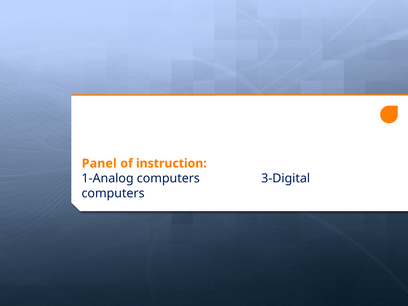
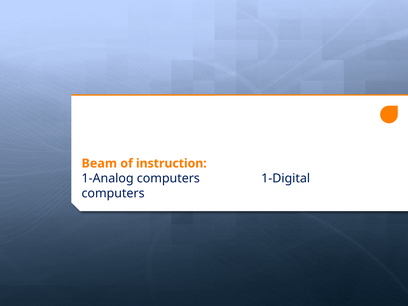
Panel: Panel -> Beam
3-Digital: 3-Digital -> 1-Digital
